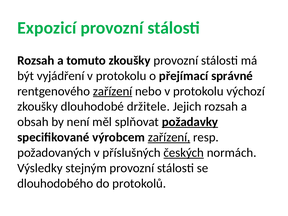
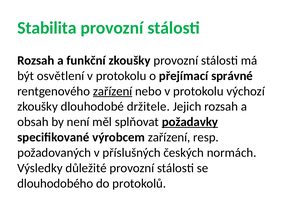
Expozicí: Expozicí -> Stabilita
tomuto: tomuto -> funkční
vyjádření: vyjádření -> osvětlení
zařízení at (169, 137) underline: present -> none
českých underline: present -> none
stejným: stejným -> důležité
